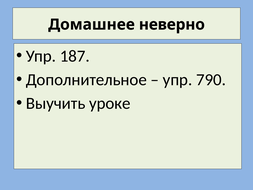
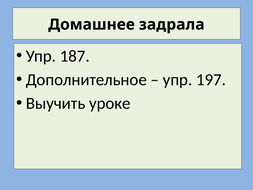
неверно: неверно -> задрала
790: 790 -> 197
